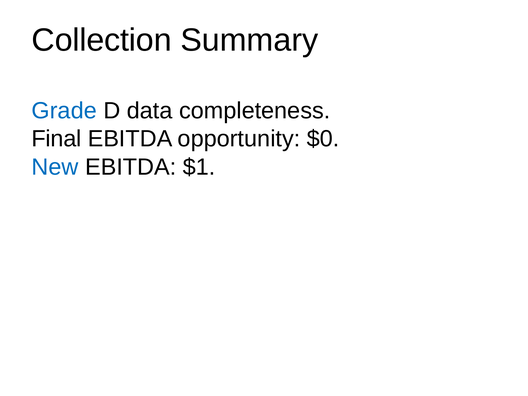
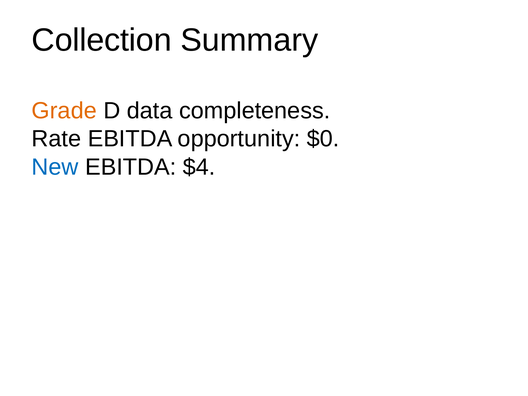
Grade colour: blue -> orange
Final: Final -> Rate
$1: $1 -> $4
